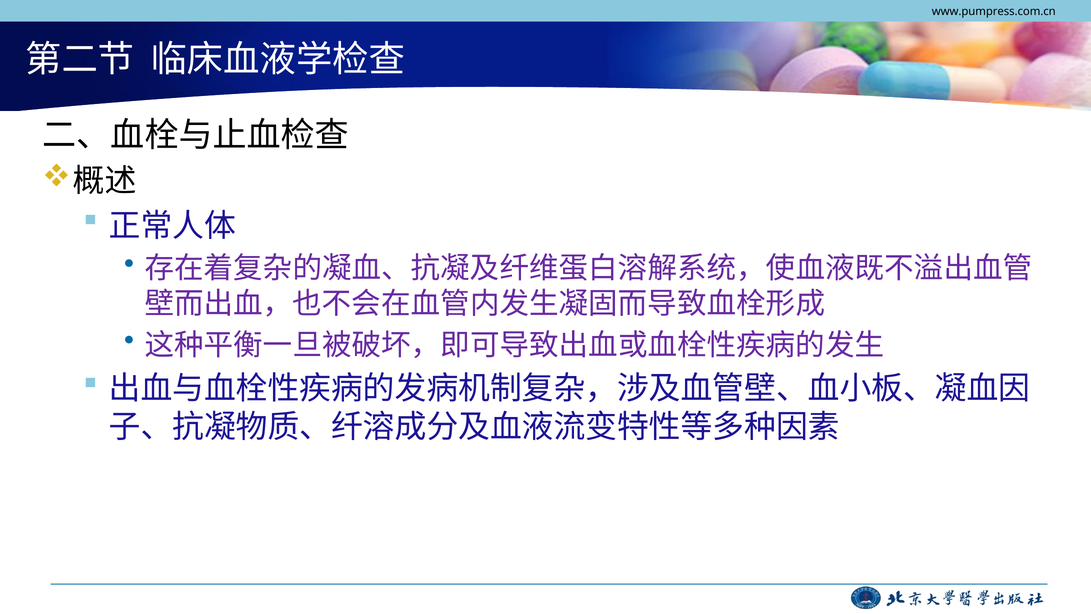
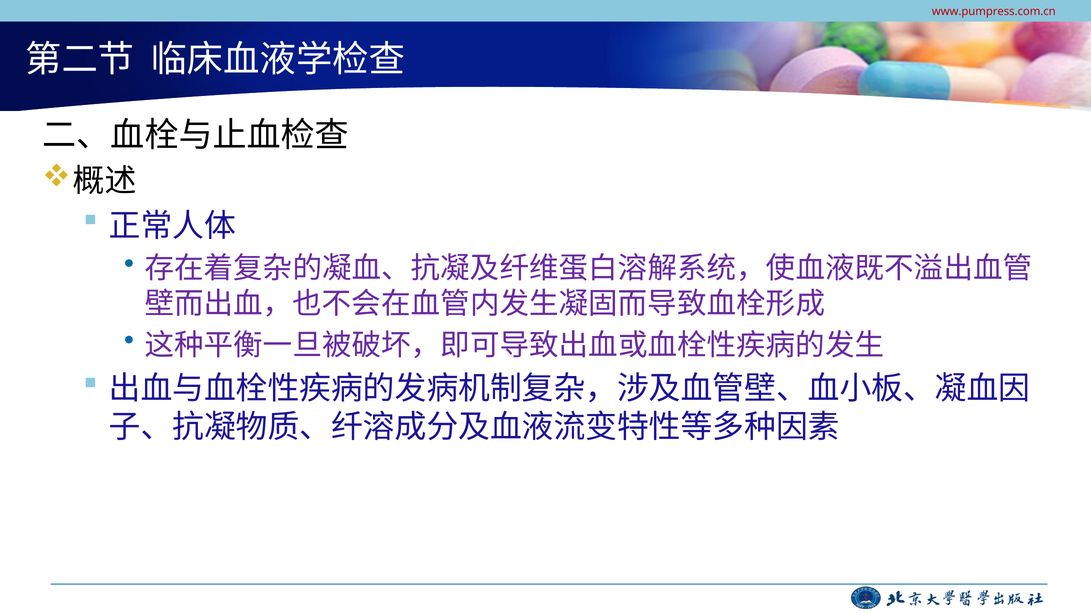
www.pumpress.com.cn colour: black -> red
